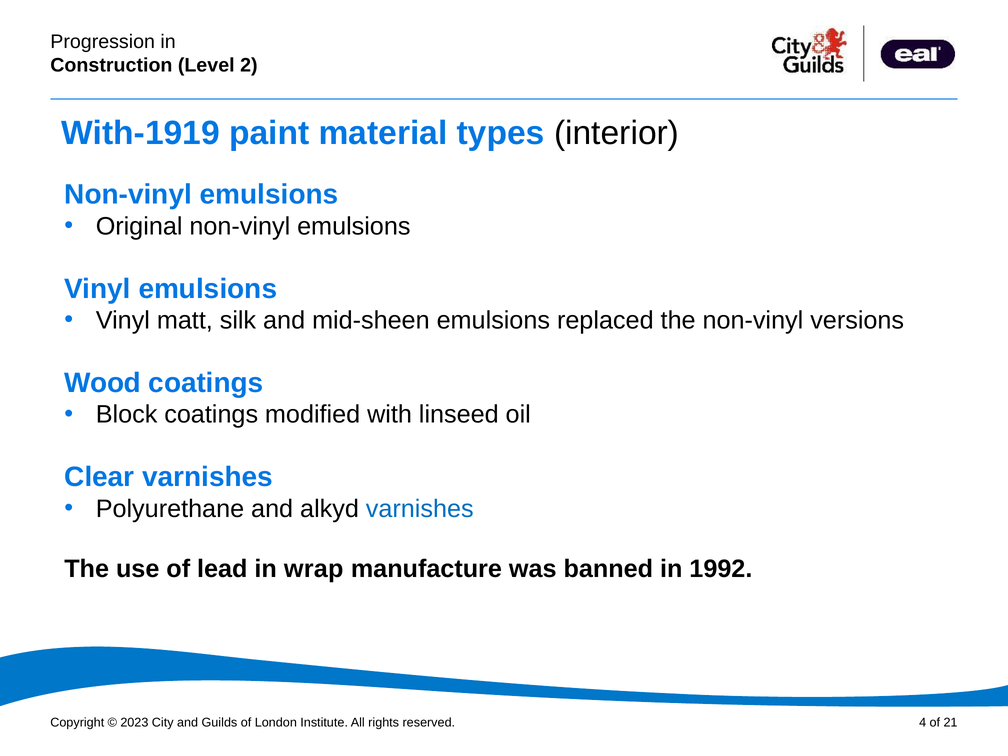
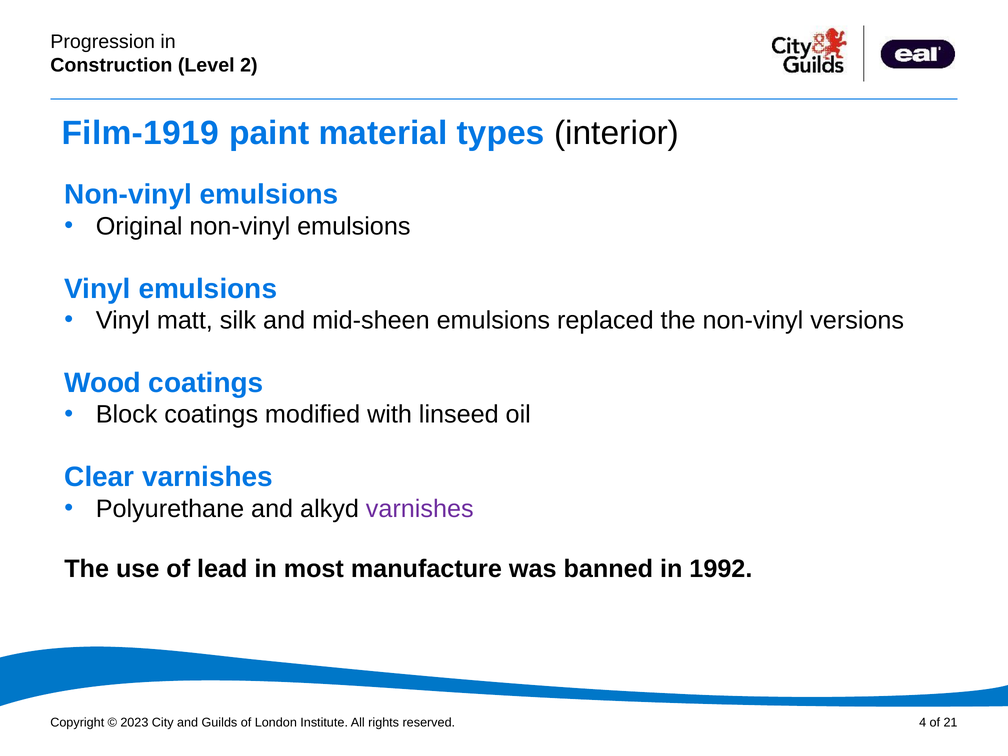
With-1919: With-1919 -> Film-1919
varnishes at (420, 509) colour: blue -> purple
wrap: wrap -> most
